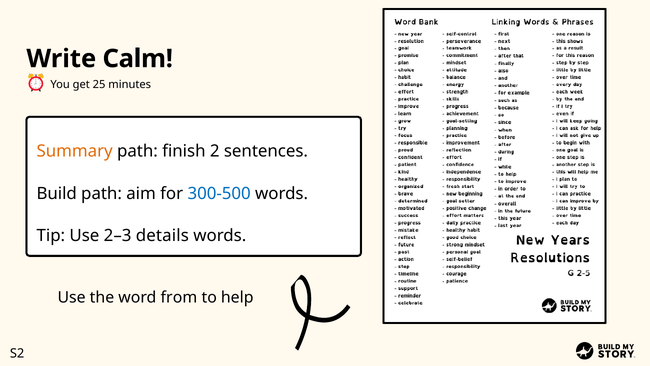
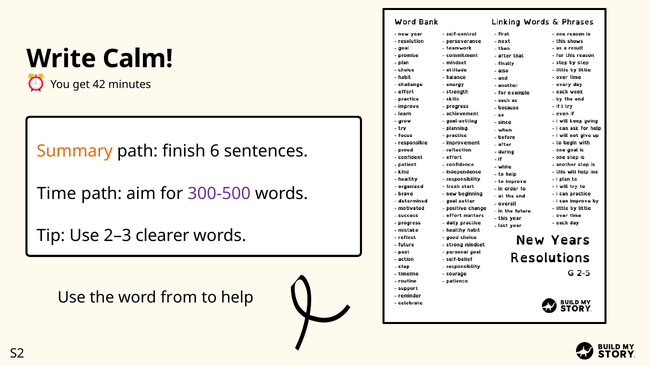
25: 25 -> 42
2: 2 -> 6
Build: Build -> Time
300-500 colour: blue -> purple
details: details -> clearer
